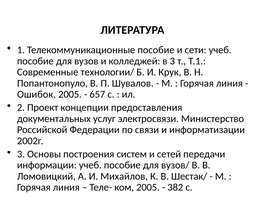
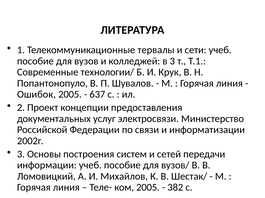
Телекоммуникационные пособие: пособие -> тервалы
657: 657 -> 637
